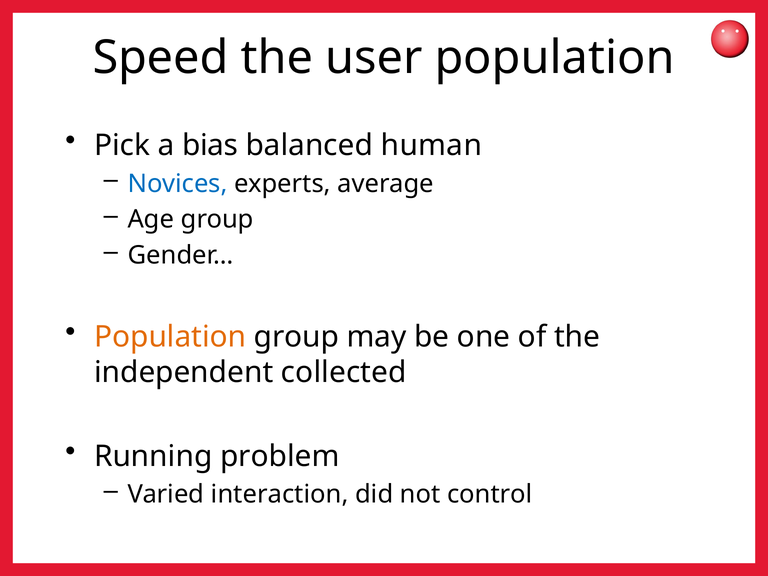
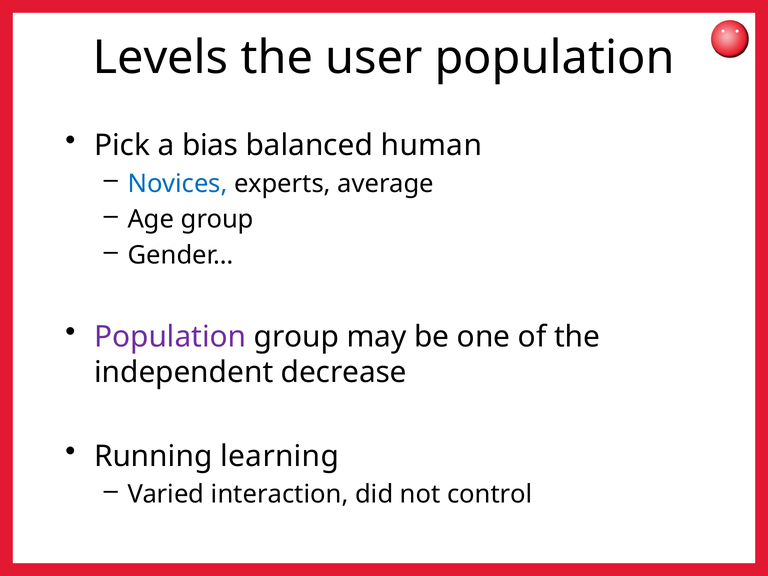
Speed: Speed -> Levels
Population at (170, 337) colour: orange -> purple
collected: collected -> decrease
problem: problem -> learning
